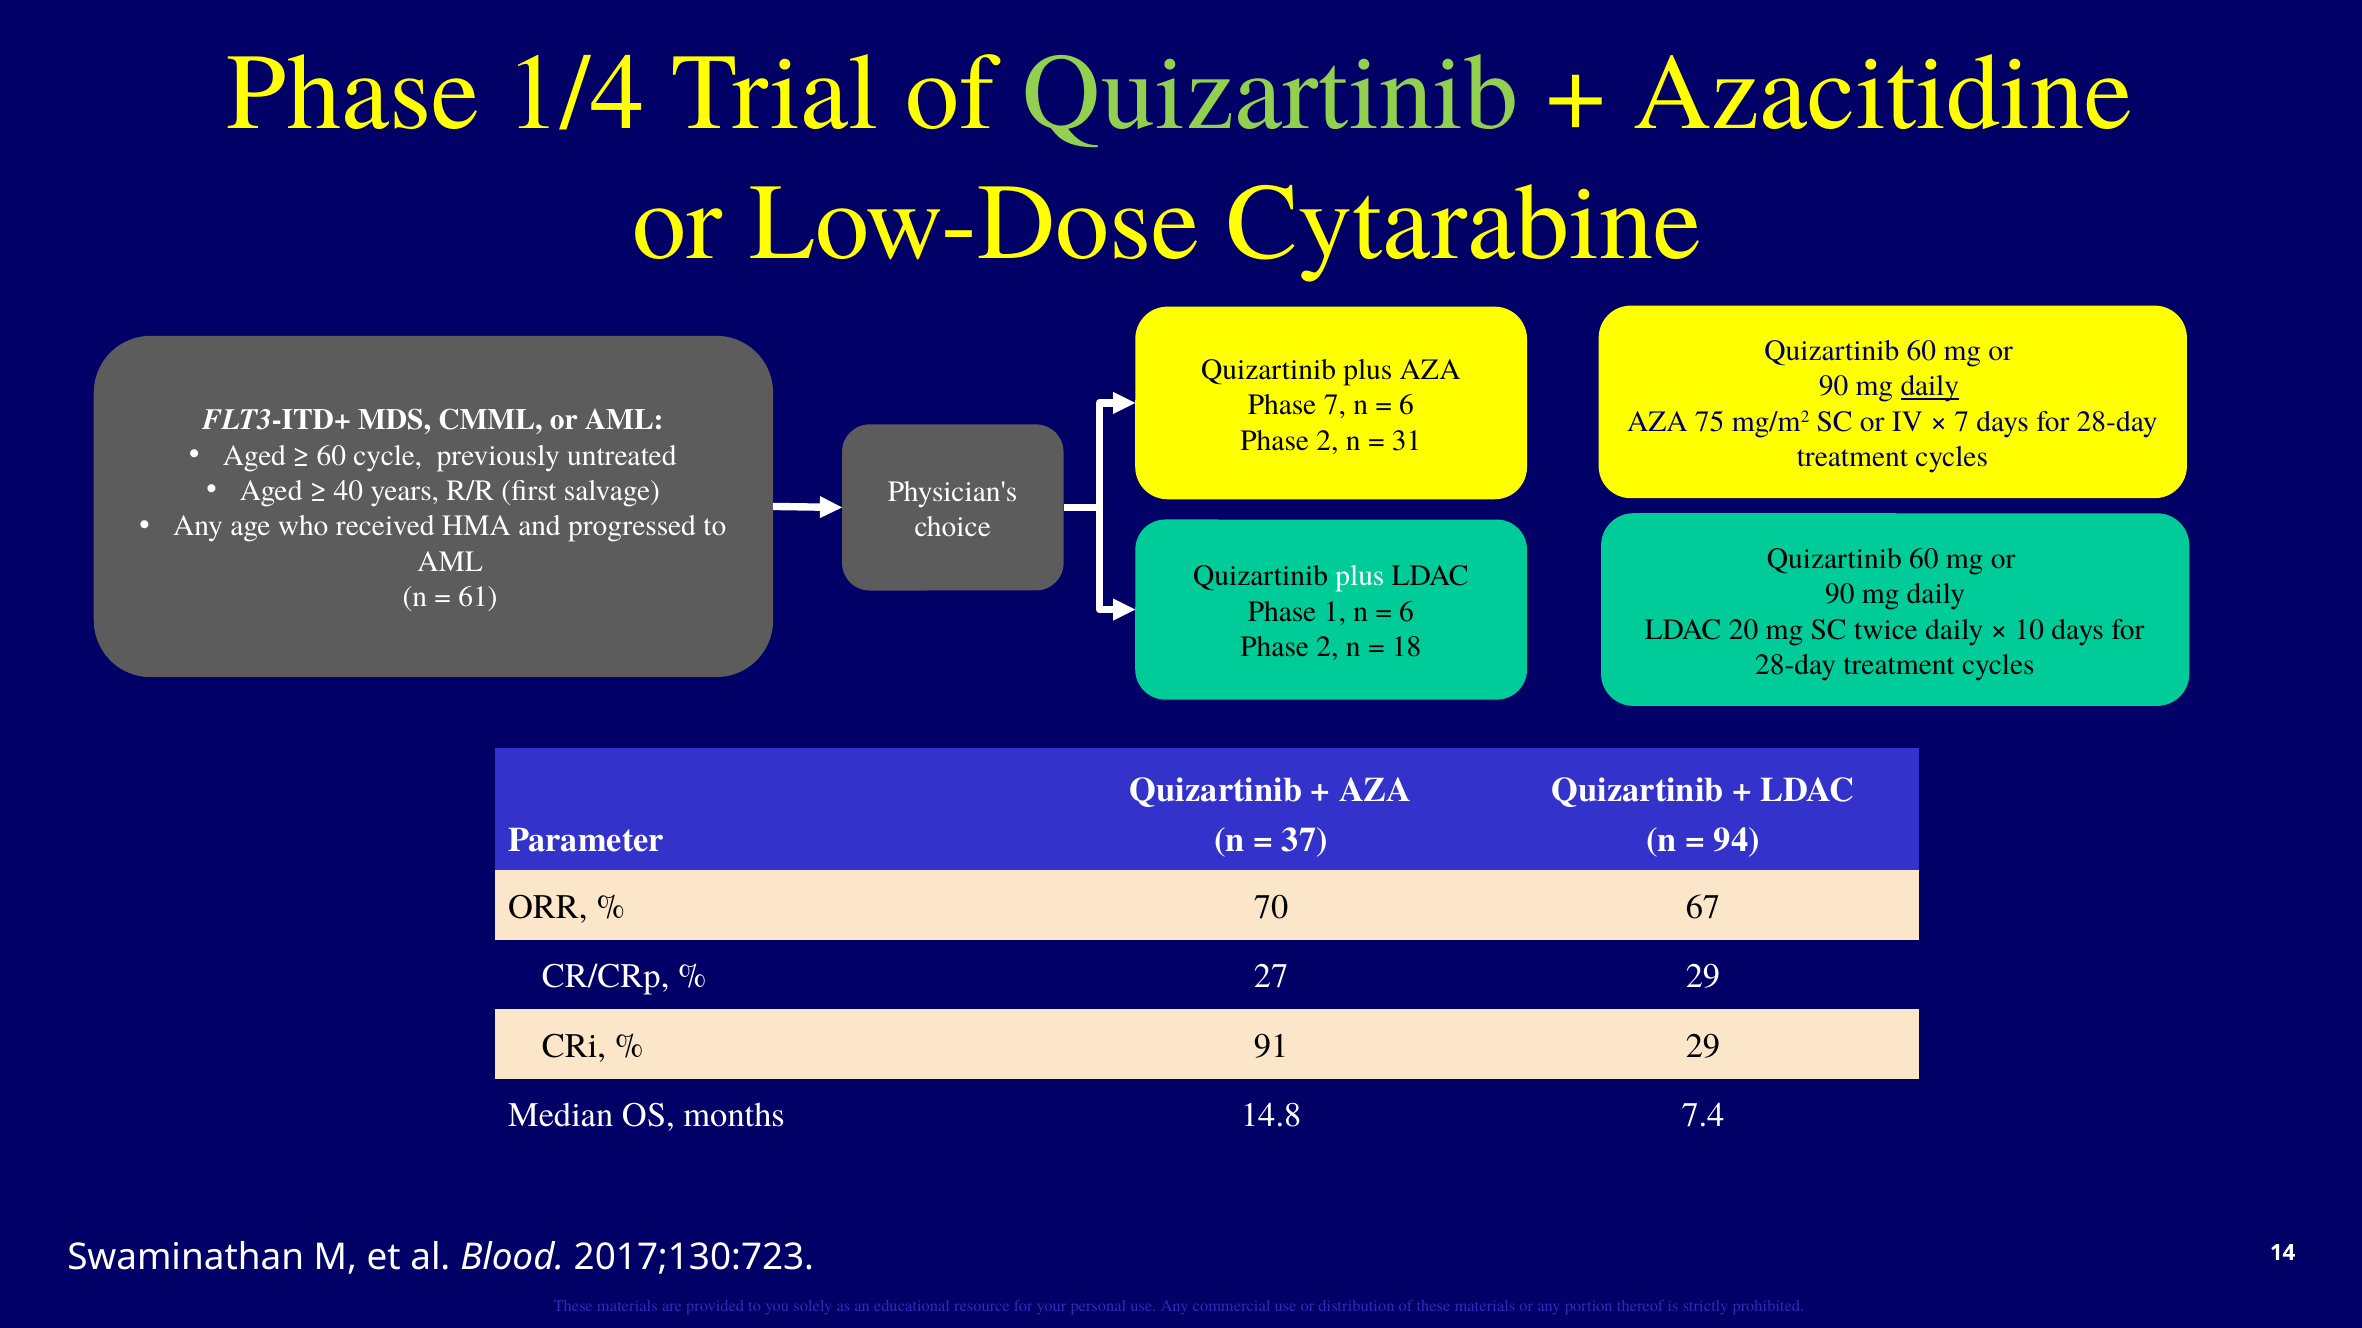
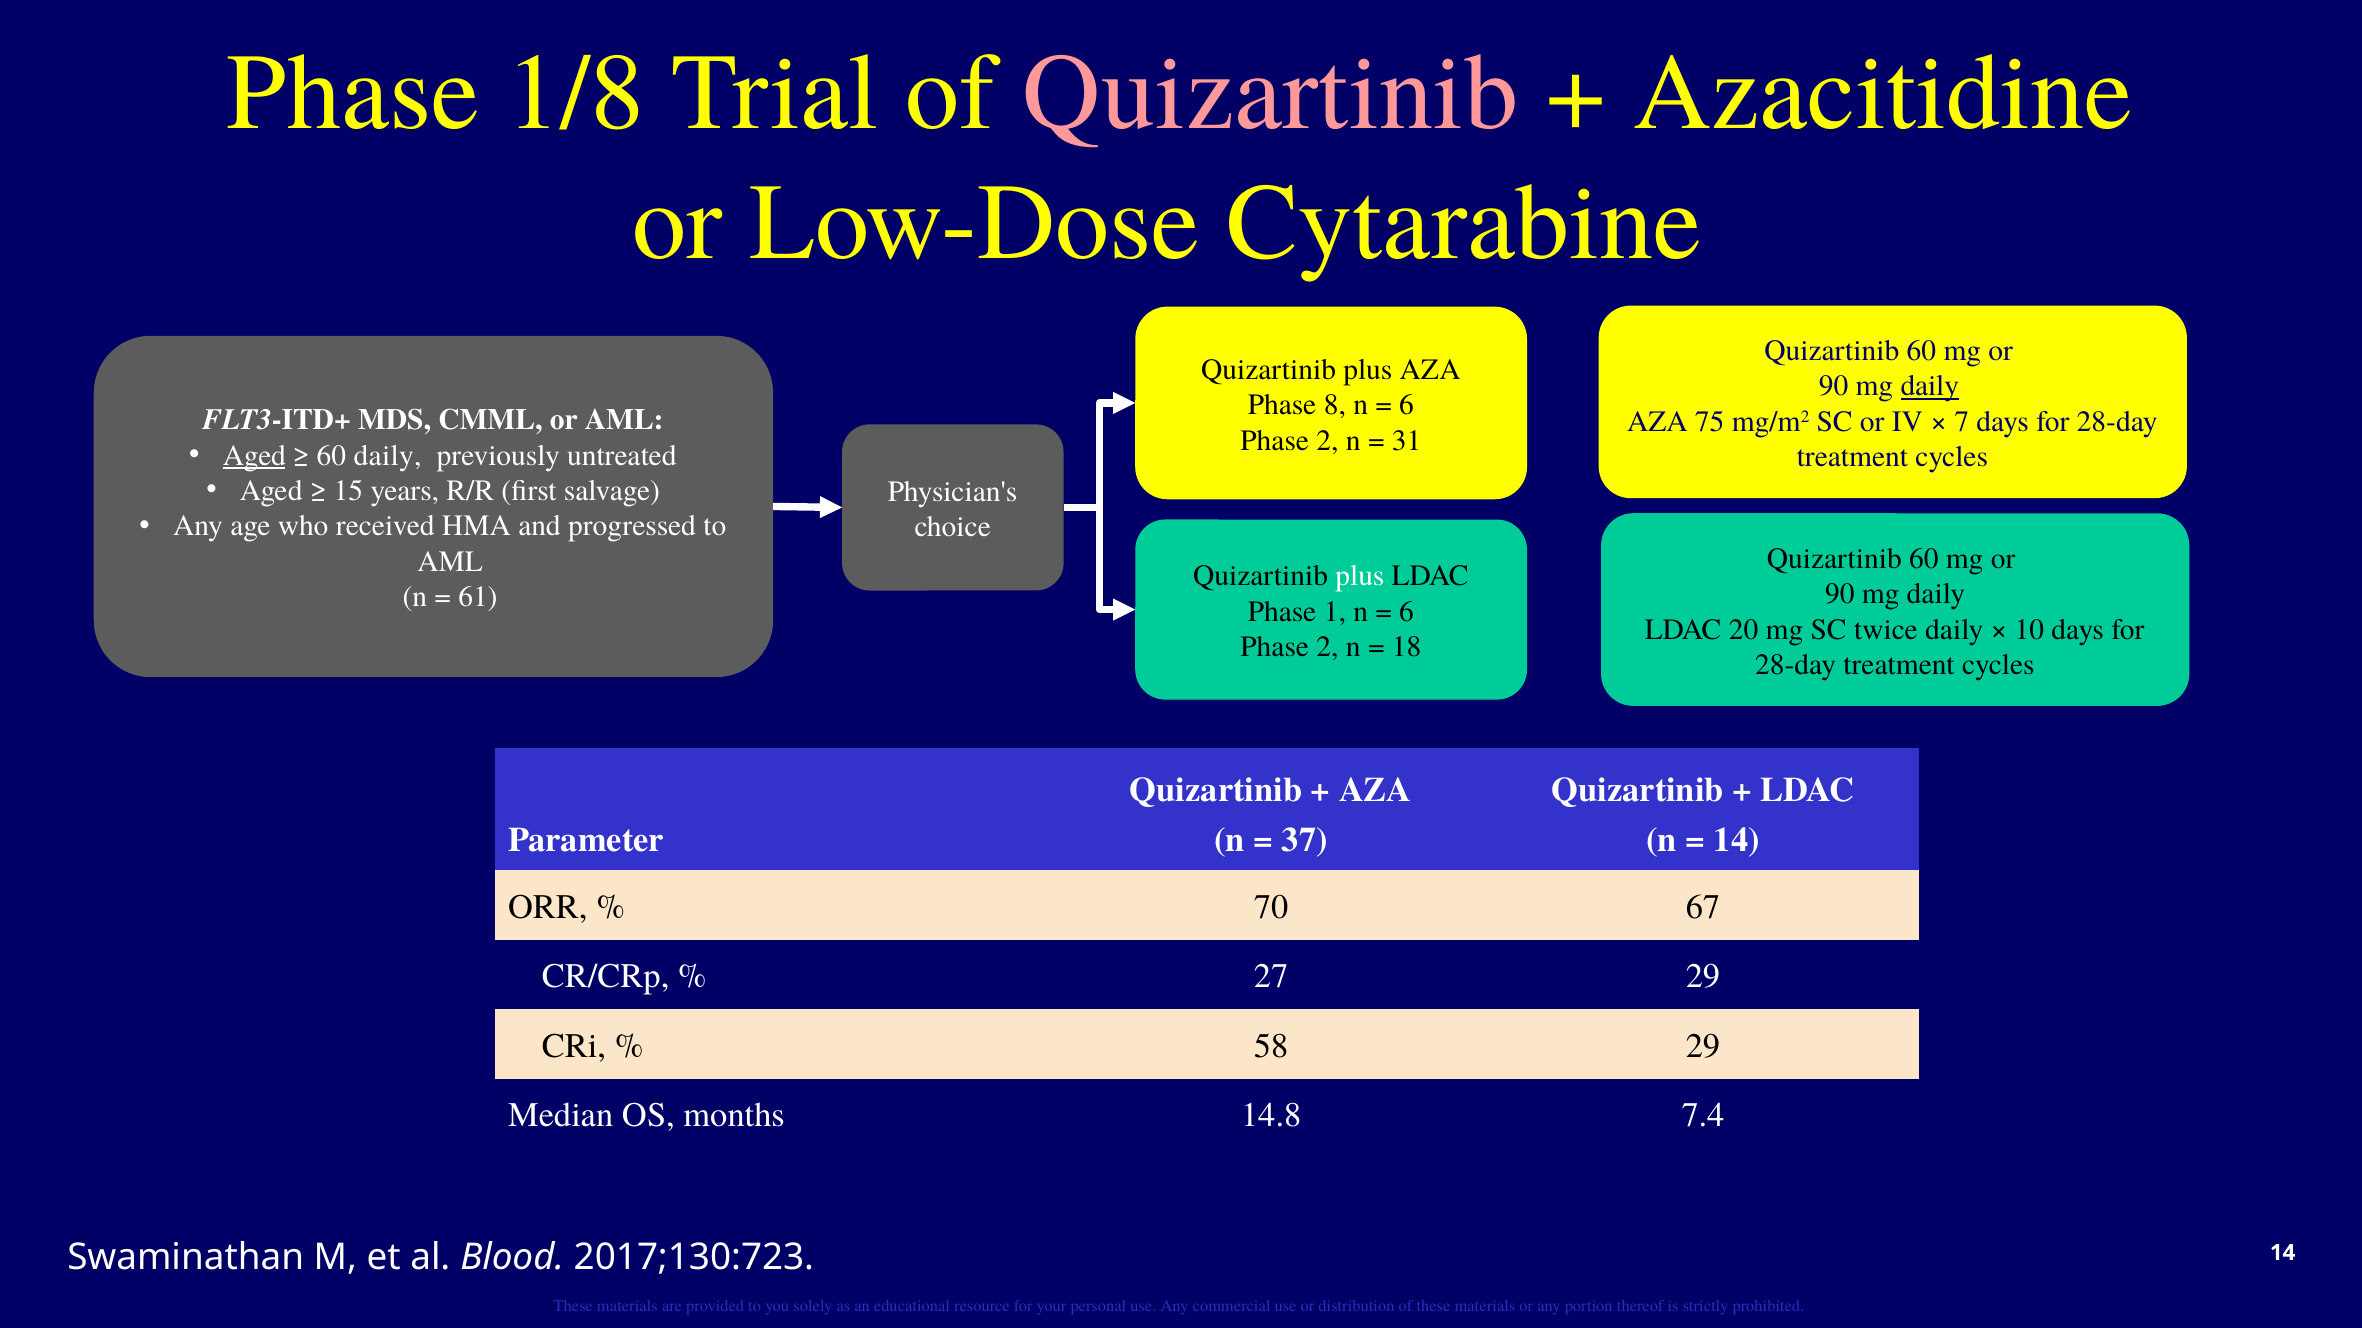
1/4: 1/4 -> 1/8
Quizartinib at (1271, 93) colour: light green -> pink
Phase 7: 7 -> 8
Aged at (254, 456) underline: none -> present
60 cycle: cycle -> daily
40: 40 -> 15
94 at (1737, 841): 94 -> 14
91: 91 -> 58
